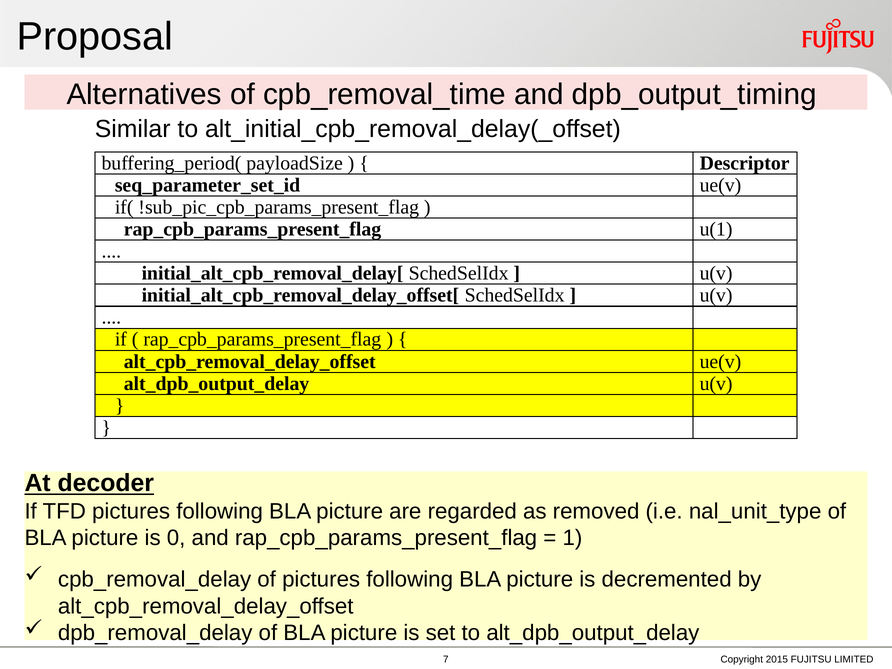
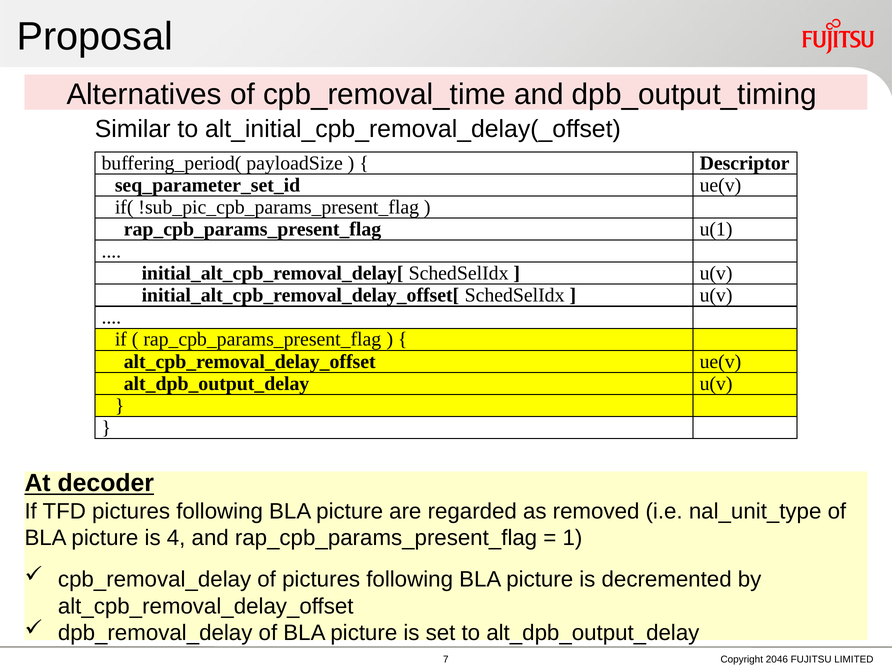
0: 0 -> 4
2015: 2015 -> 2046
